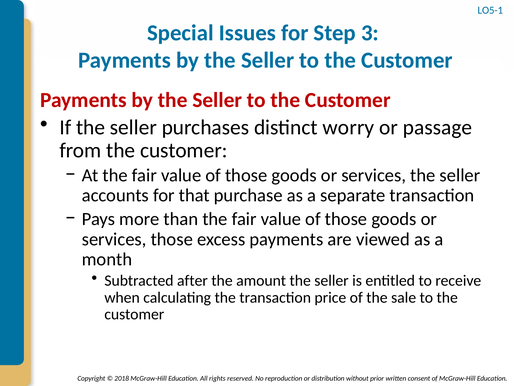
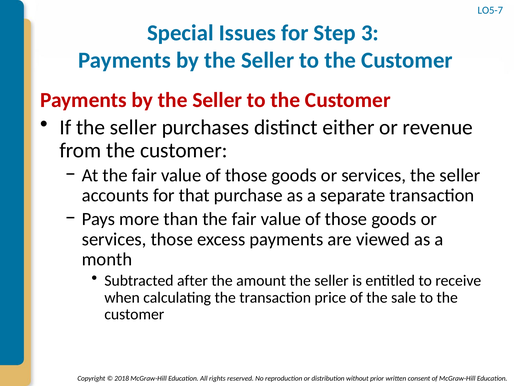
LO5-1: LO5-1 -> LO5-7
worry: worry -> either
passage: passage -> revenue
